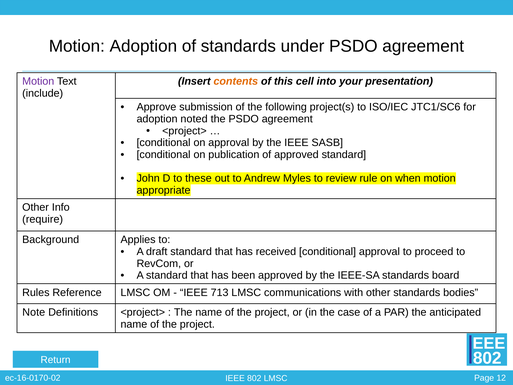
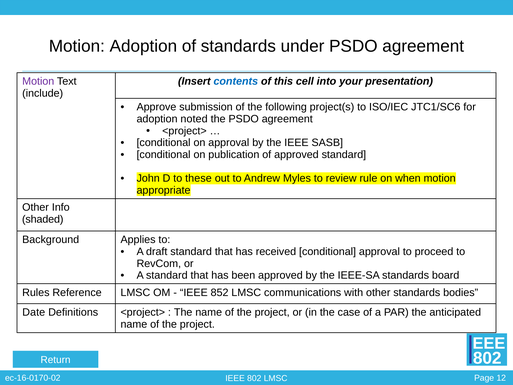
contents colour: orange -> blue
require: require -> shaded
713: 713 -> 852
Note: Note -> Date
